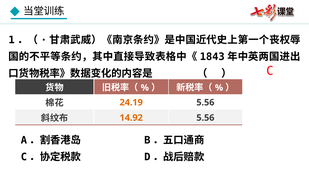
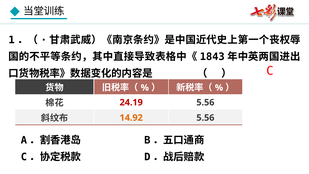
24.19 colour: orange -> red
